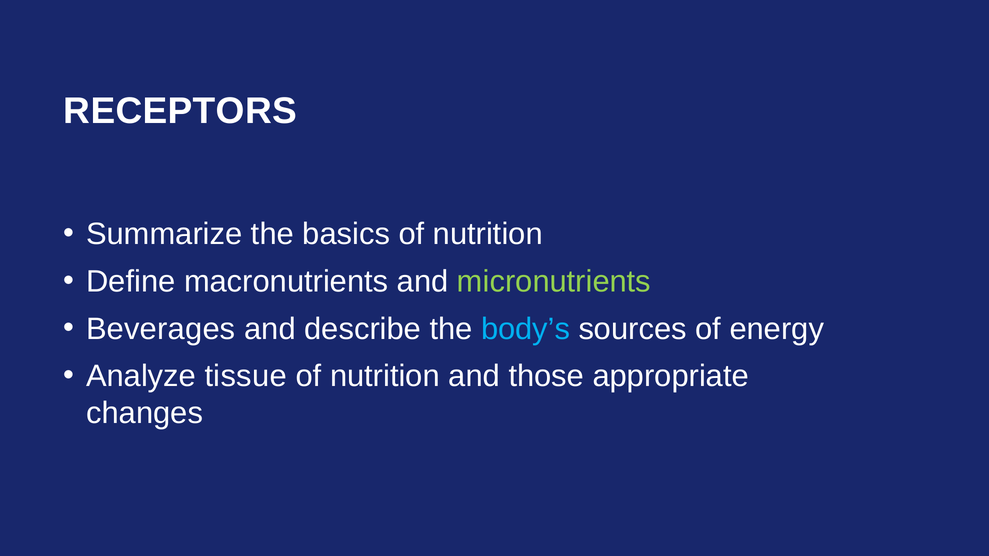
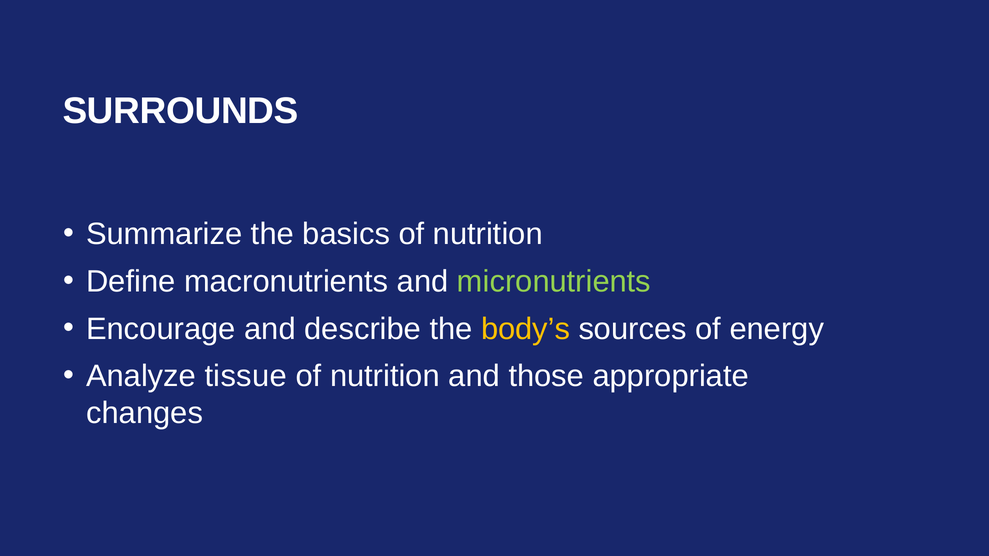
RECEPTORS: RECEPTORS -> SURROUNDS
Beverages: Beverages -> Encourage
body’s colour: light blue -> yellow
